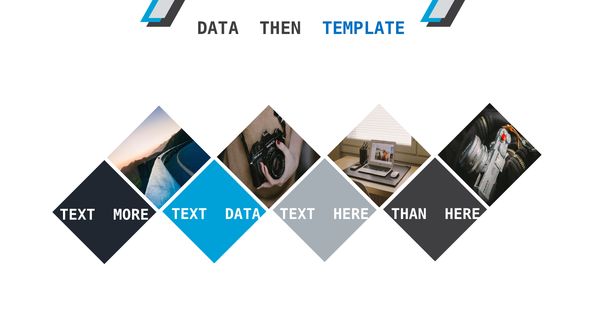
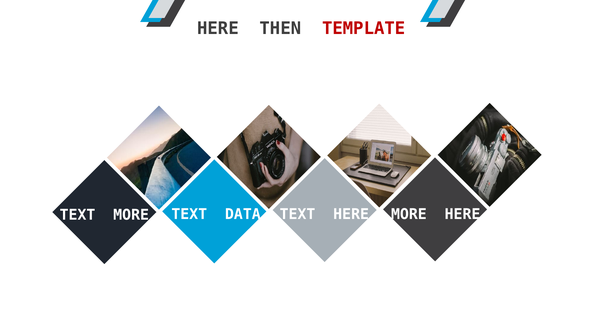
DATA at (218, 28): DATA -> HERE
TEMPLATE colour: blue -> red
HERE THAN: THAN -> MORE
